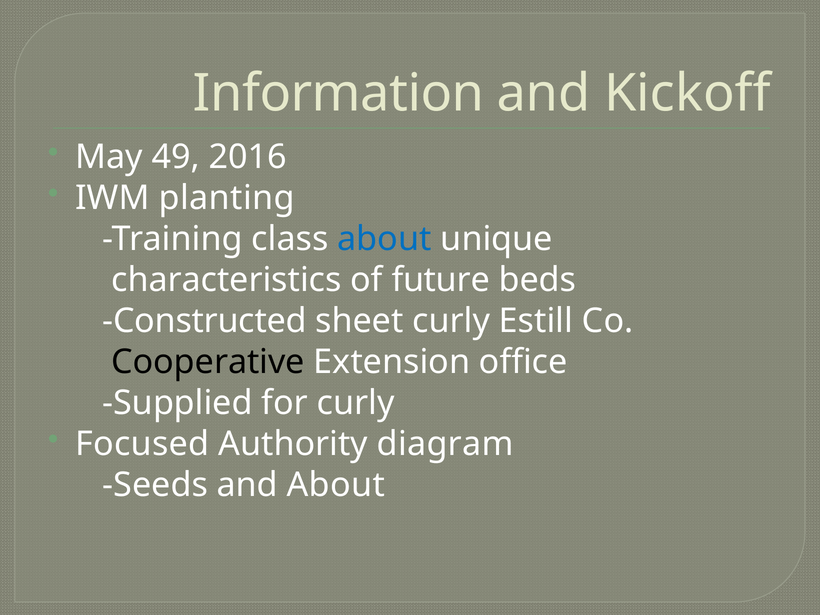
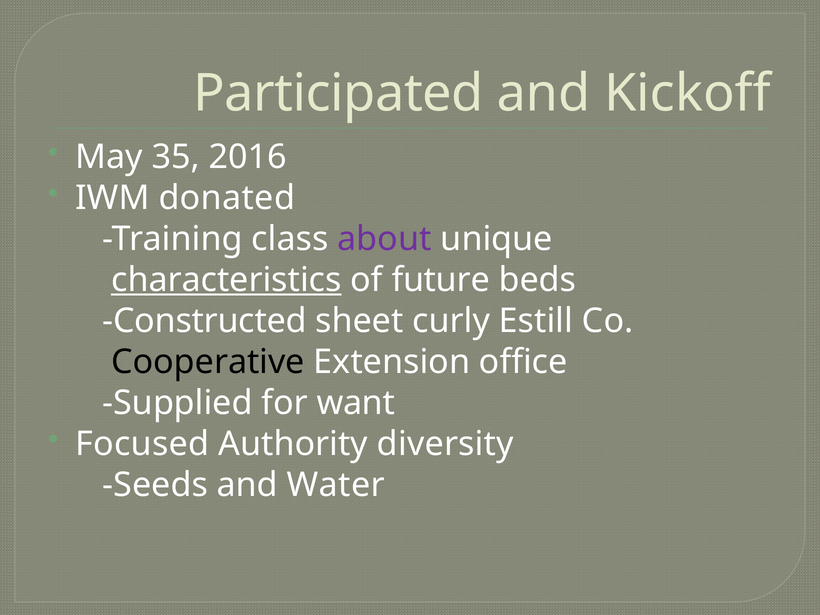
Information: Information -> Participated
49: 49 -> 35
planting: planting -> donated
about at (384, 239) colour: blue -> purple
characteristics underline: none -> present
for curly: curly -> want
diagram: diagram -> diversity
and About: About -> Water
